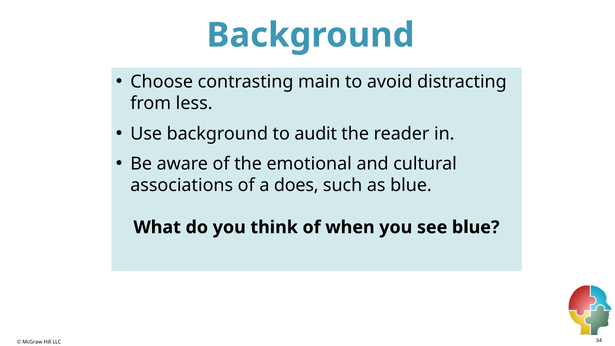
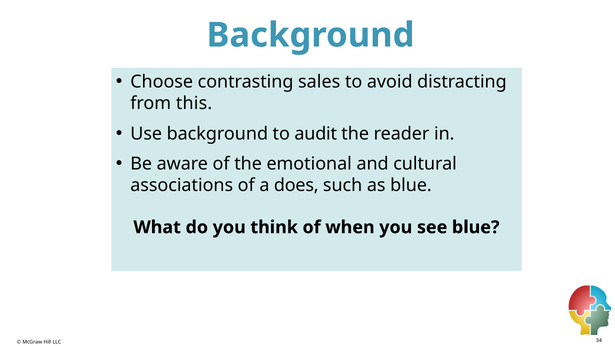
main: main -> sales
less: less -> this
